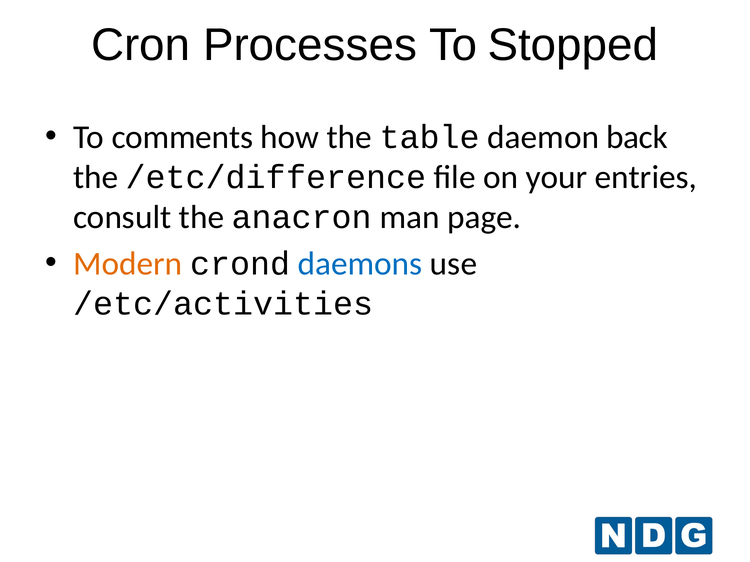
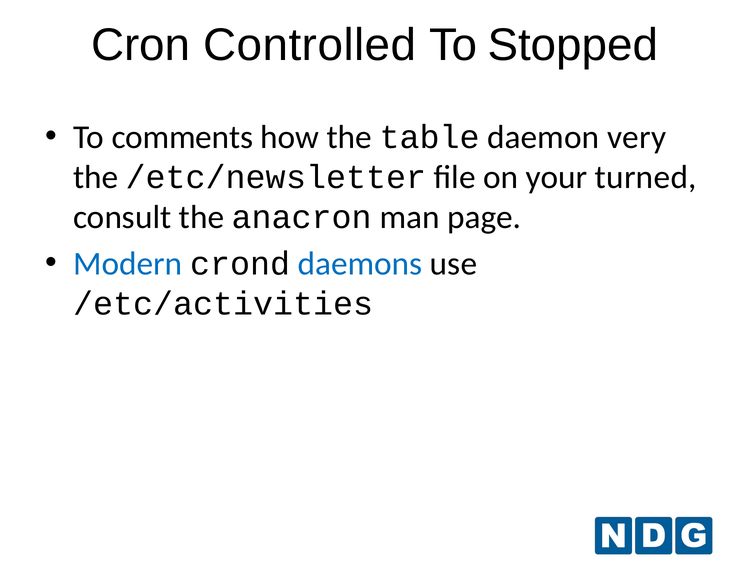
Processes: Processes -> Controlled
back: back -> very
/etc/difference: /etc/difference -> /etc/newsletter
entries: entries -> turned
Modern colour: orange -> blue
